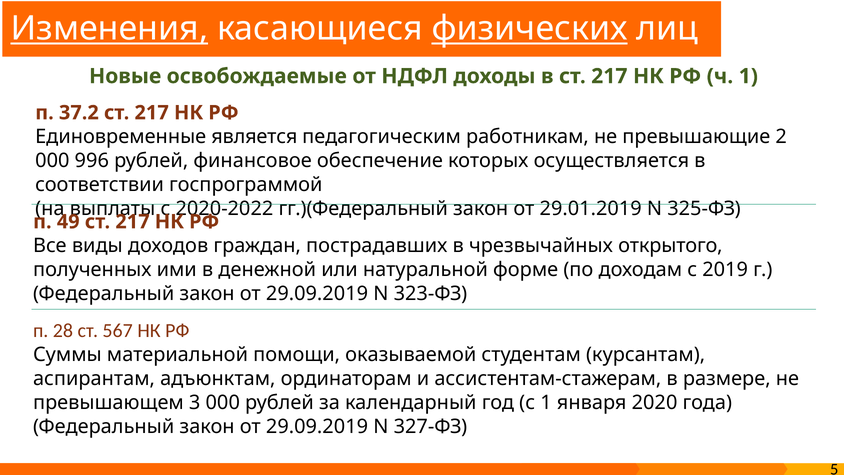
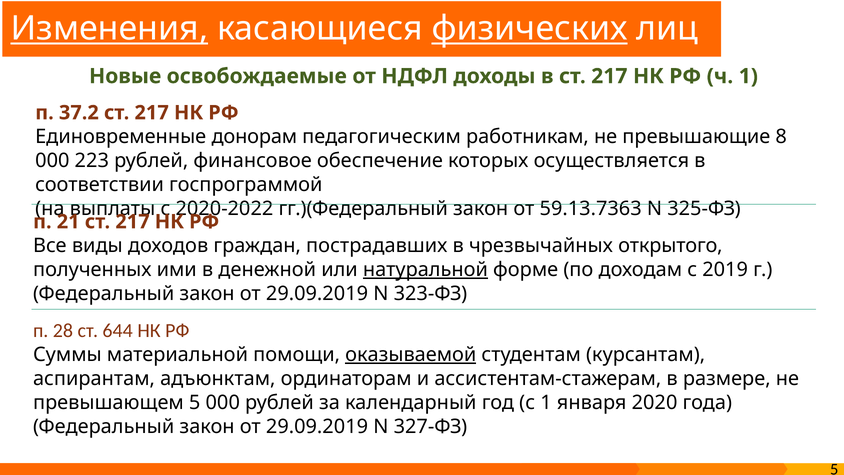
является: является -> донорам
2: 2 -> 8
996: 996 -> 223
29.01.2019: 29.01.2019 -> 59.13.7363
49: 49 -> 21
натуральной underline: none -> present
567: 567 -> 644
оказываемой underline: none -> present
превышающем 3: 3 -> 5
